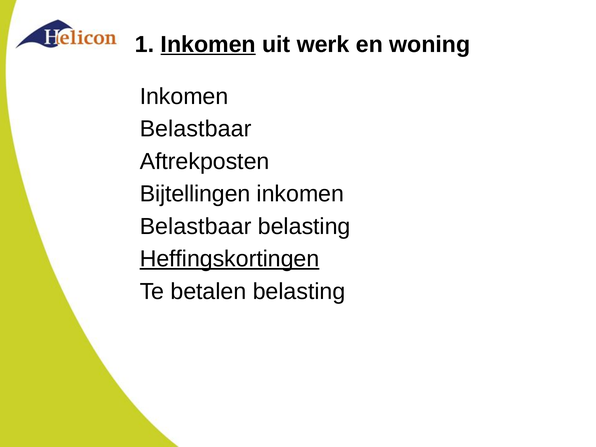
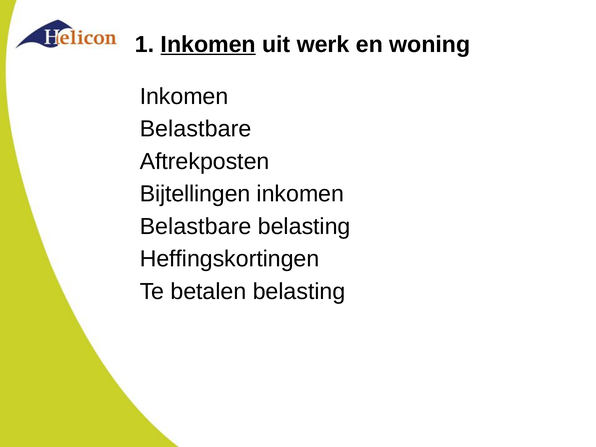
Belastbaar at (196, 129): Belastbaar -> Belastbare
Belastbaar at (196, 226): Belastbaar -> Belastbare
Heffingskortingen underline: present -> none
